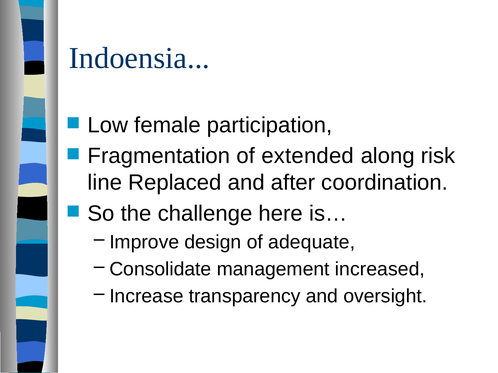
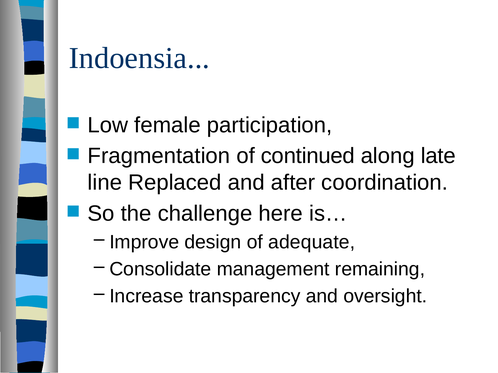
extended: extended -> continued
risk: risk -> late
increased: increased -> remaining
